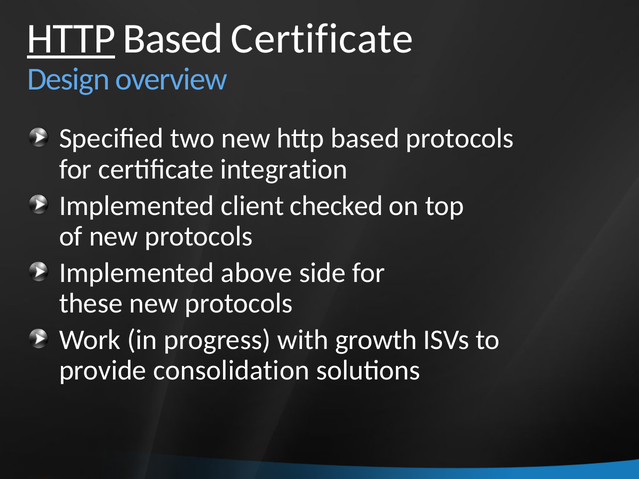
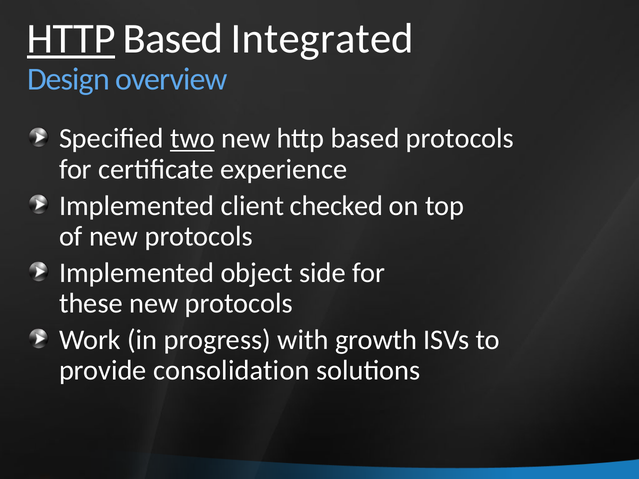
Based Certificate: Certificate -> Integrated
two underline: none -> present
integration: integration -> experience
above: above -> object
